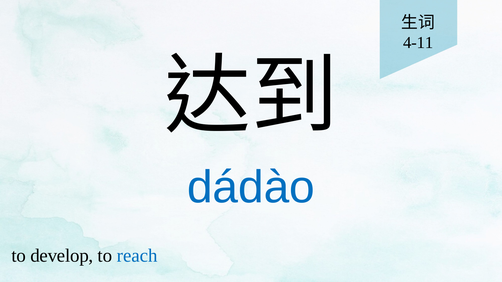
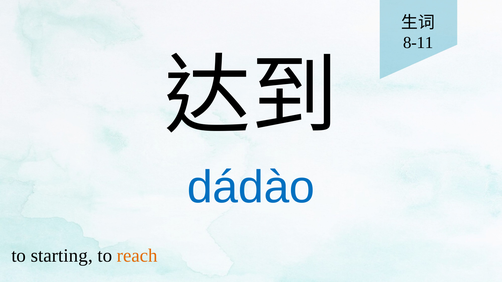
4-11: 4-11 -> 8-11
develop: develop -> starting
reach colour: blue -> orange
